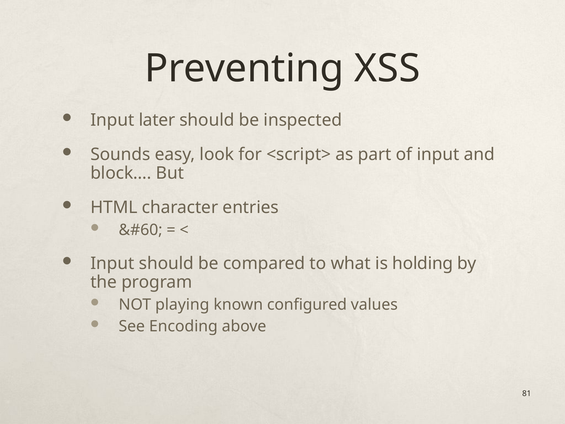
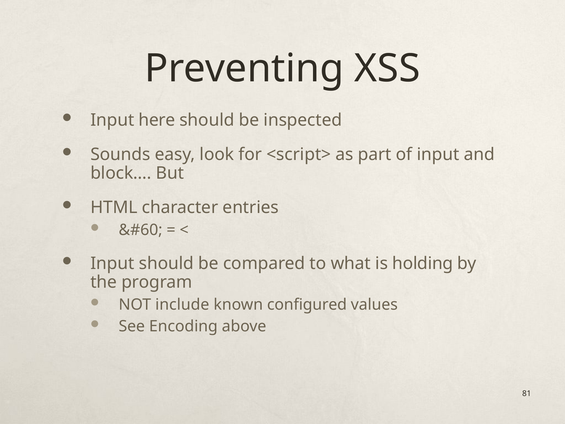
later: later -> here
playing: playing -> include
